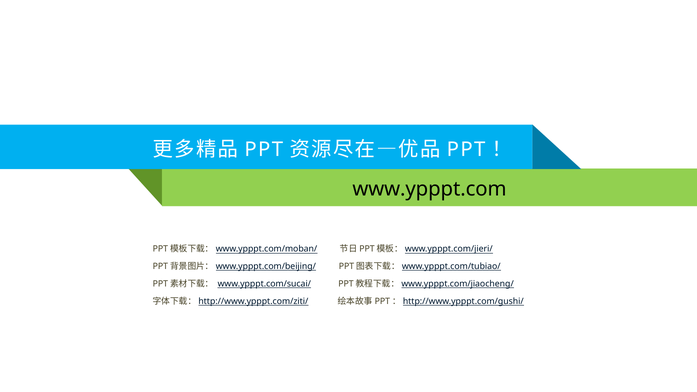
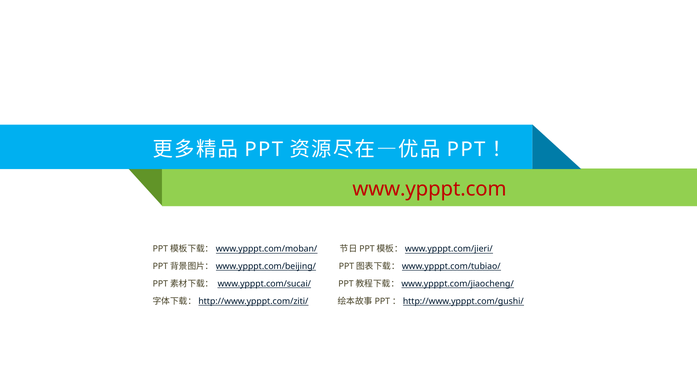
www.ypppt.com colour: black -> red
